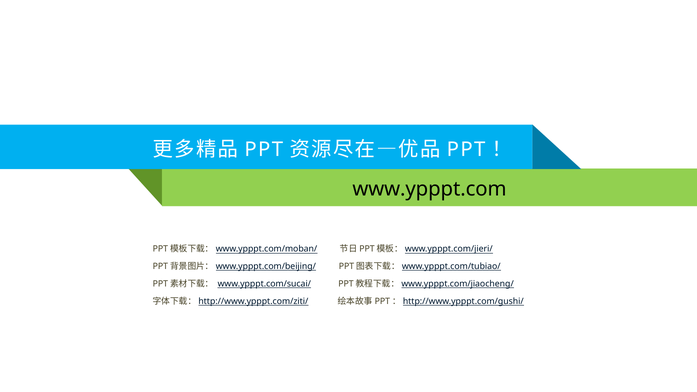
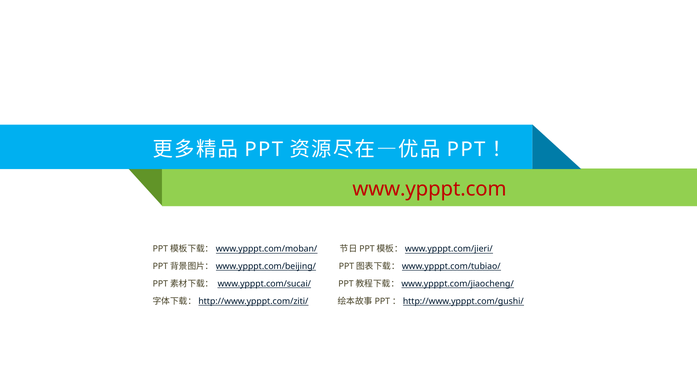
www.ypppt.com colour: black -> red
